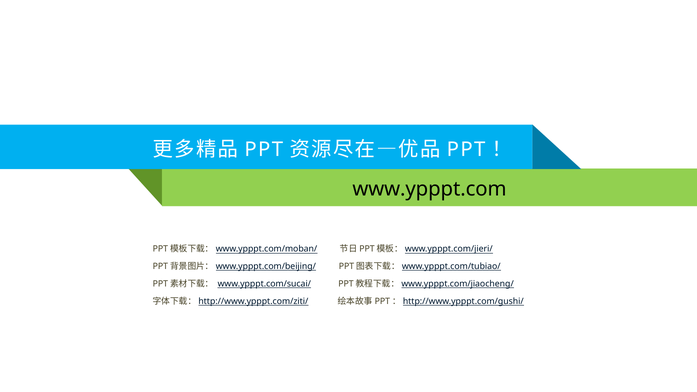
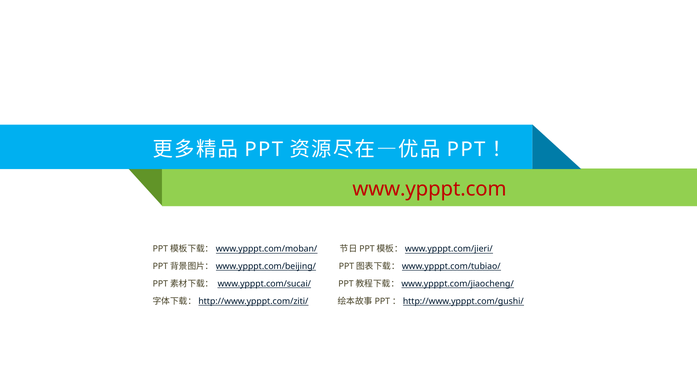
www.ypppt.com colour: black -> red
